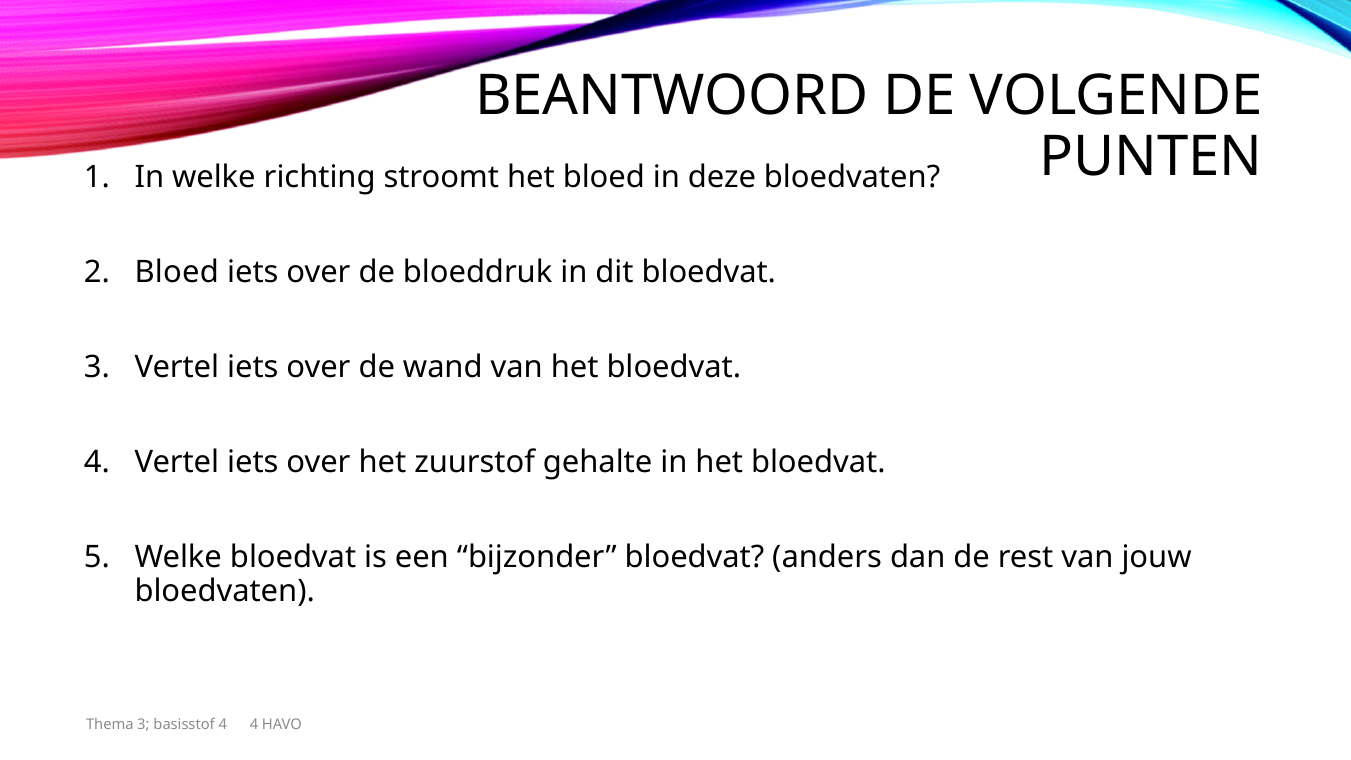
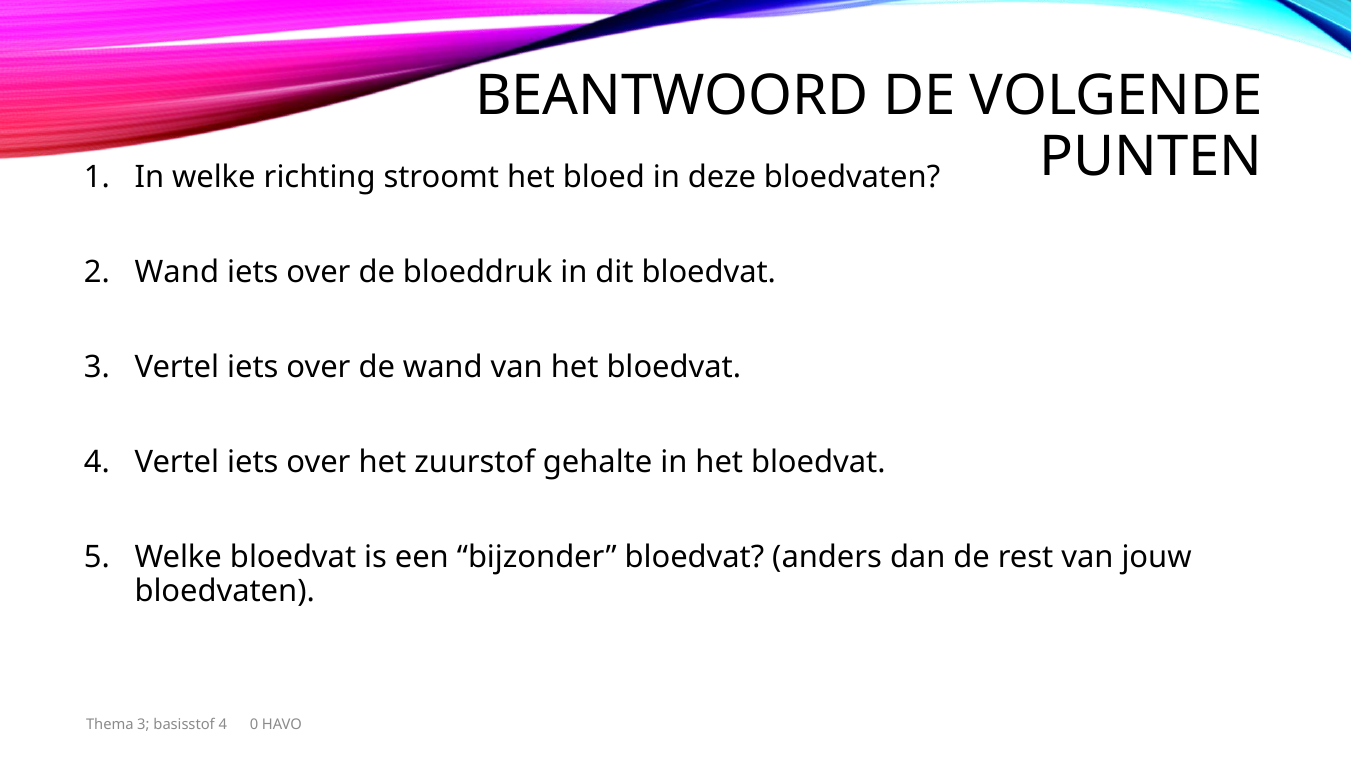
Bloed at (177, 273): Bloed -> Wand
4 4: 4 -> 0
